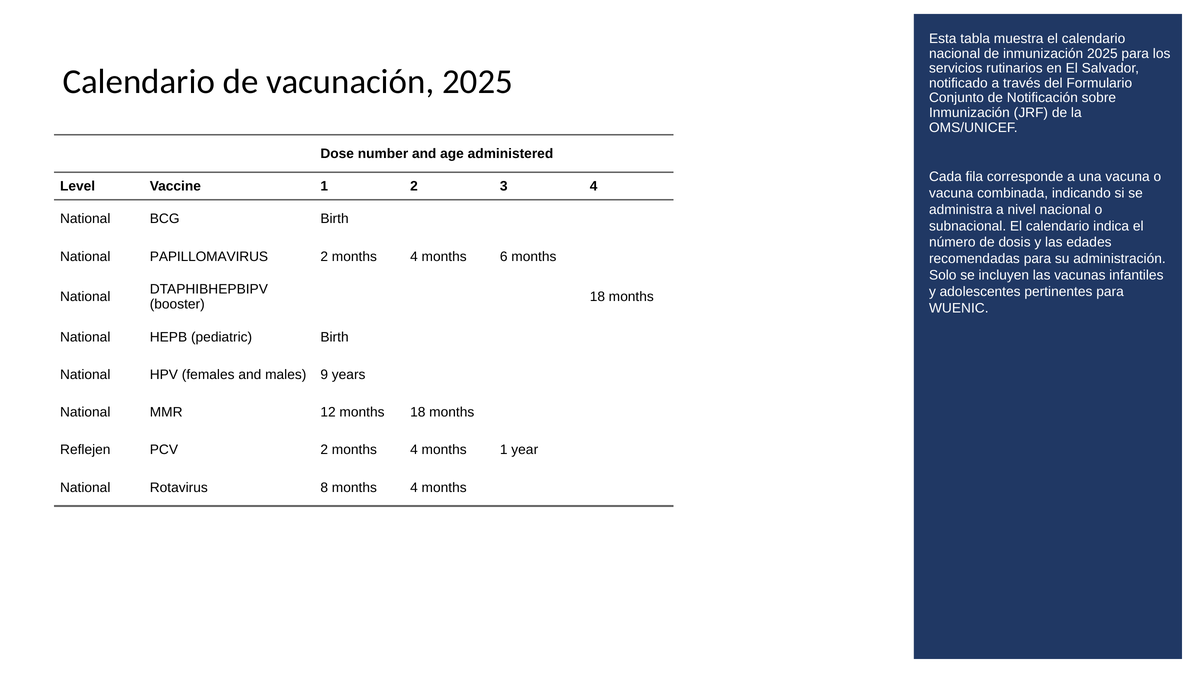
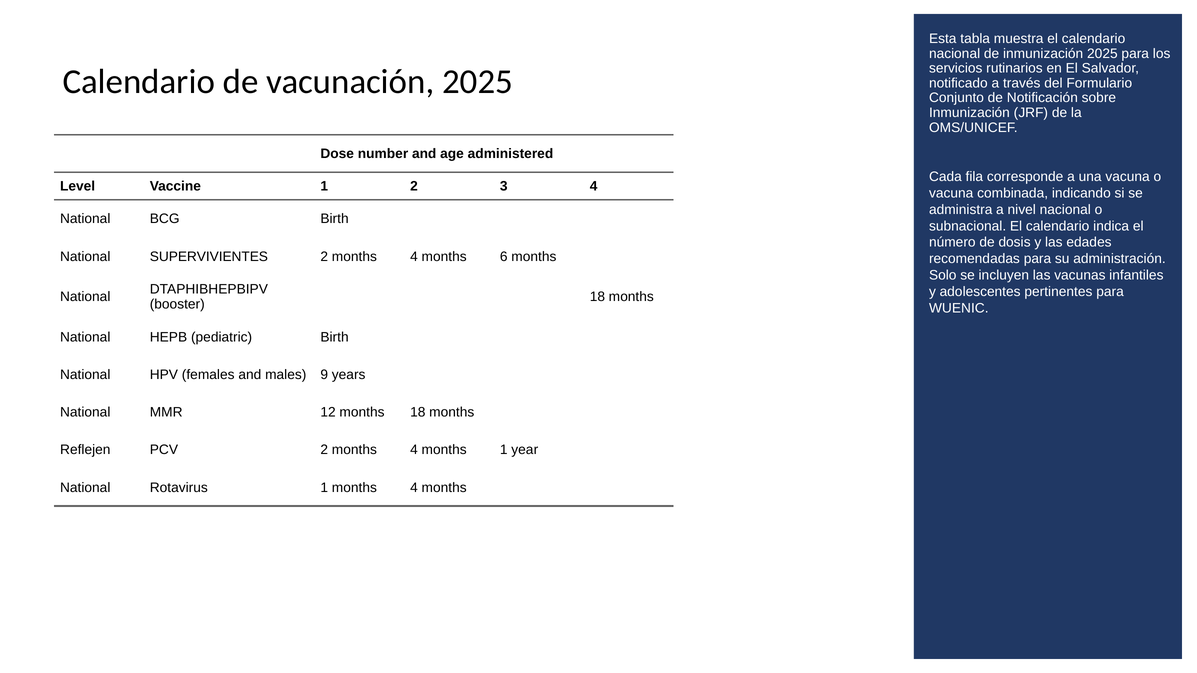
PAPILLOMAVIRUS: PAPILLOMAVIRUS -> SUPERVIVIENTES
Rotavirus 8: 8 -> 1
